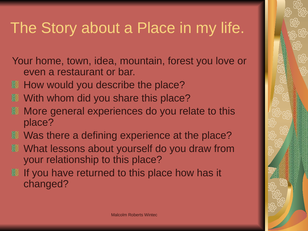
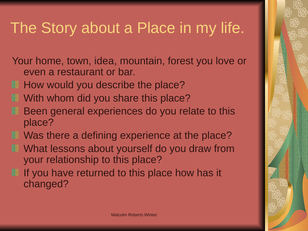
More: More -> Been
